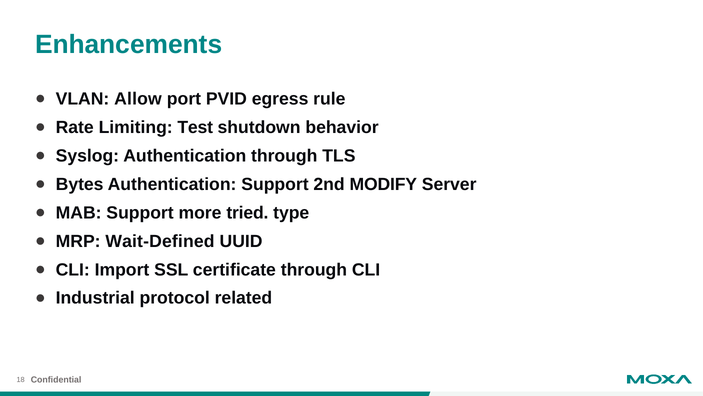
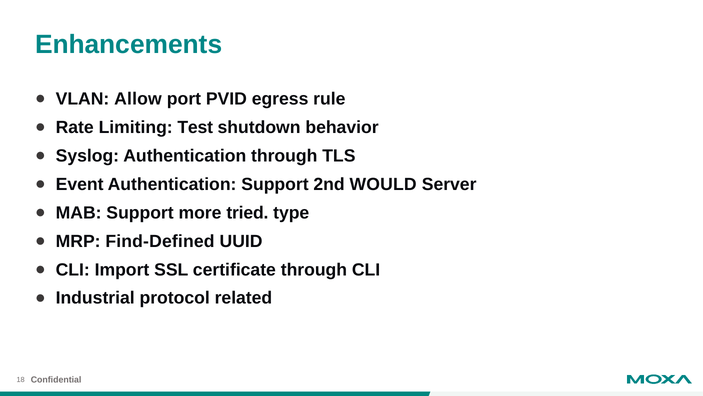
Bytes: Bytes -> Event
MODIFY: MODIFY -> WOULD
Wait-Defined: Wait-Defined -> Find-Defined
